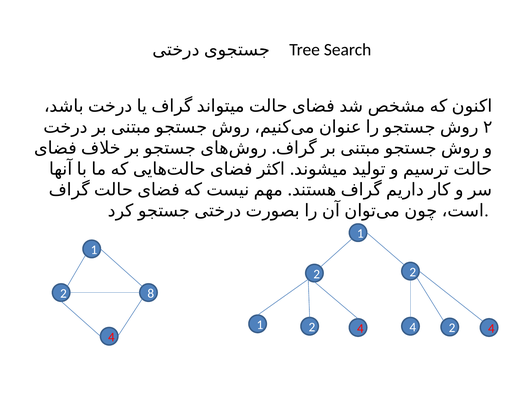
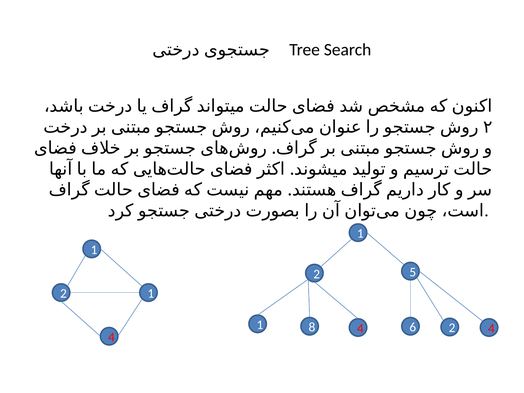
2 2: 2 -> 5
2 8: 8 -> 1
2 at (312, 327): 2 -> 8
4 4: 4 -> 6
